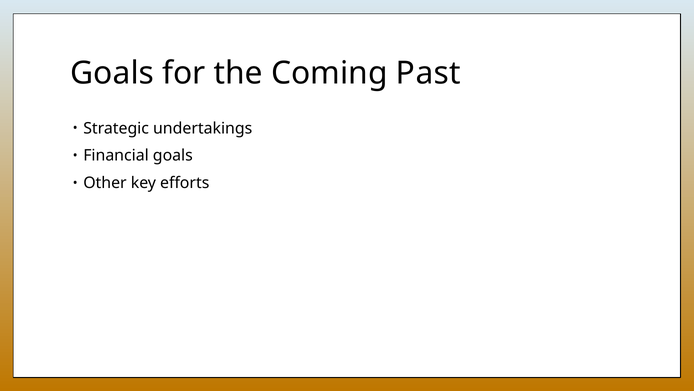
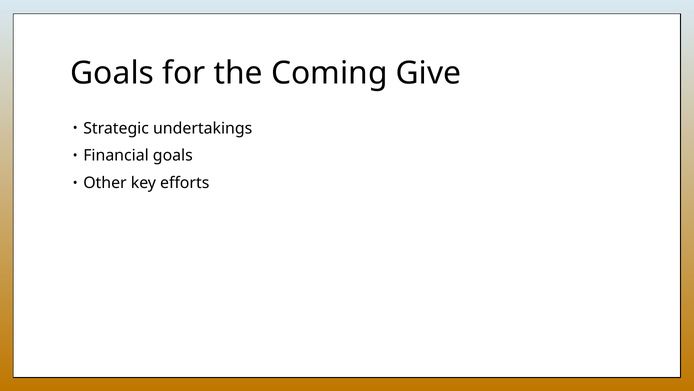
Past: Past -> Give
